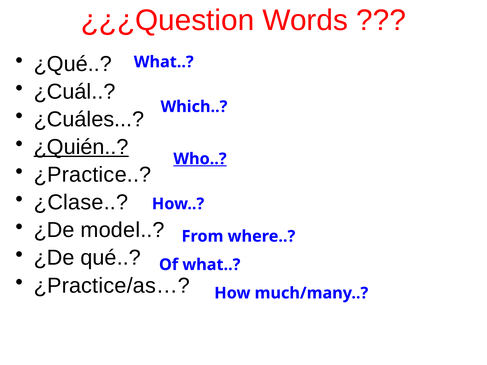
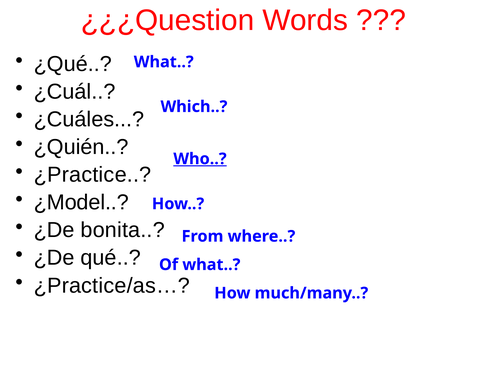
¿Quién underline: present -> none
¿Clase: ¿Clase -> ¿Model
model: model -> bonita
